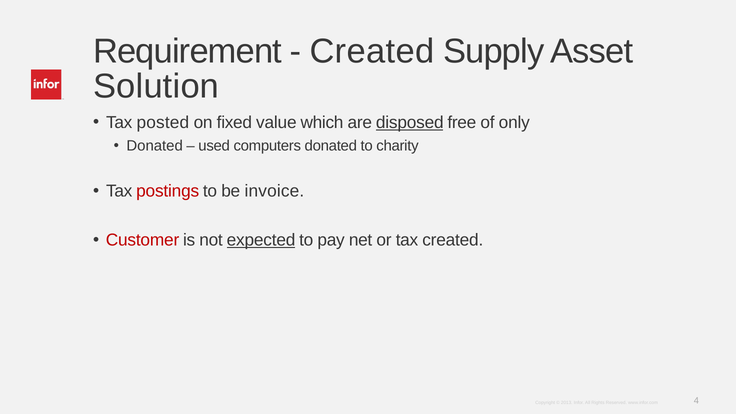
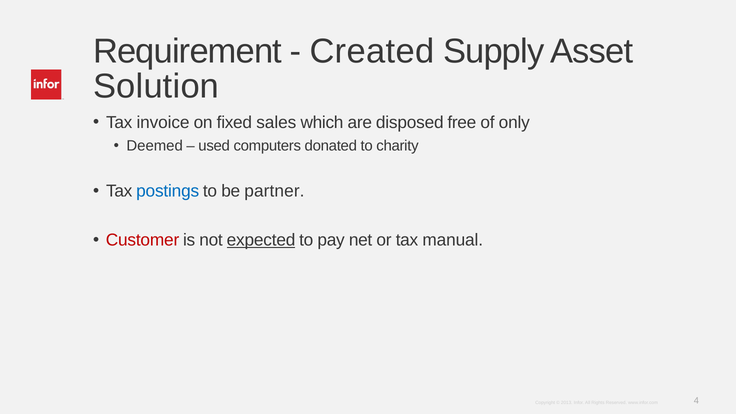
posted: posted -> invoice
value: value -> sales
disposed underline: present -> none
Donated at (155, 146): Donated -> Deemed
postings colour: red -> blue
invoice: invoice -> partner
tax created: created -> manual
